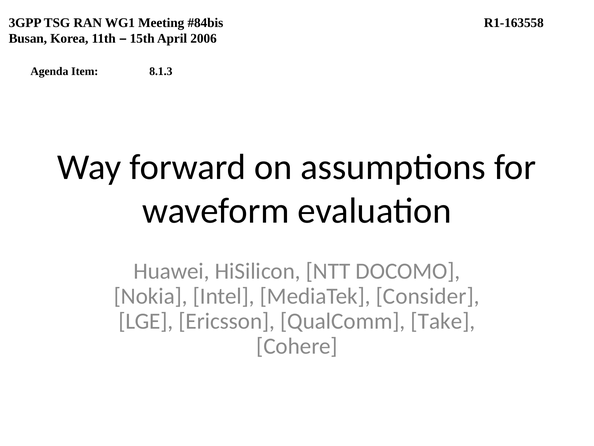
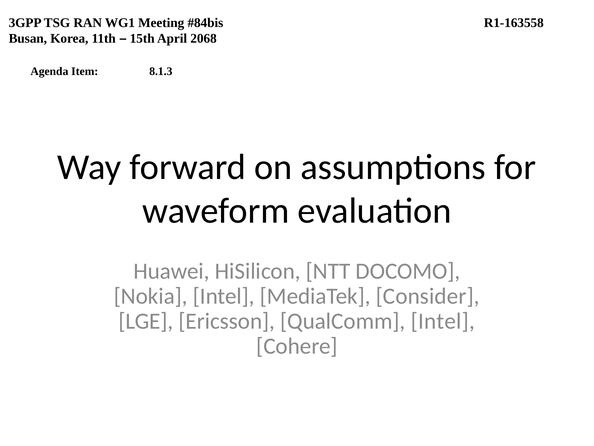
2006: 2006 -> 2068
QualComm Take: Take -> Intel
